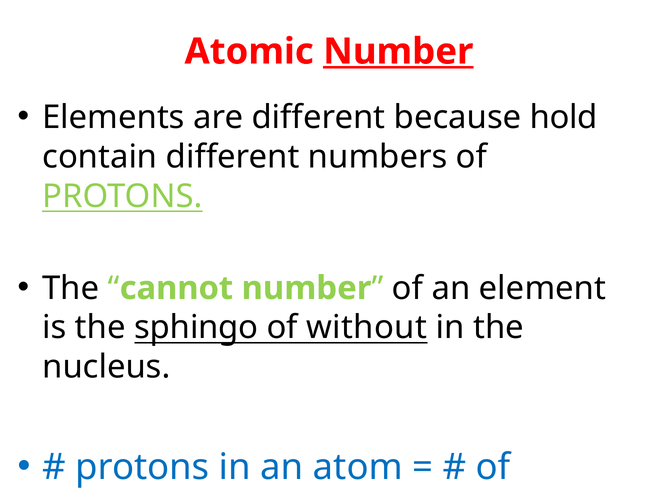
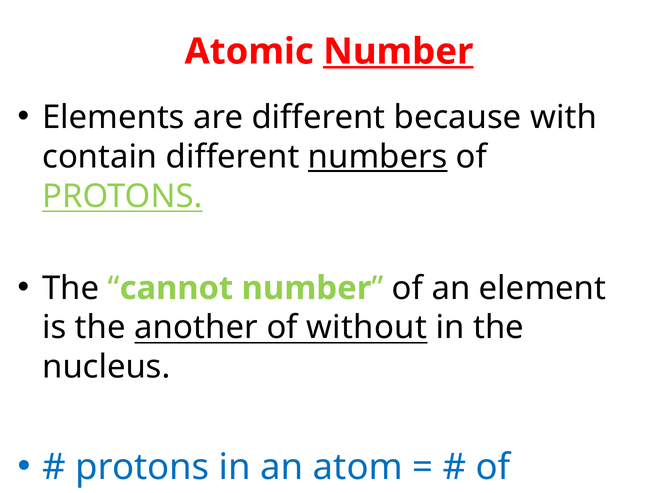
hold: hold -> with
numbers underline: none -> present
sphingo: sphingo -> another
